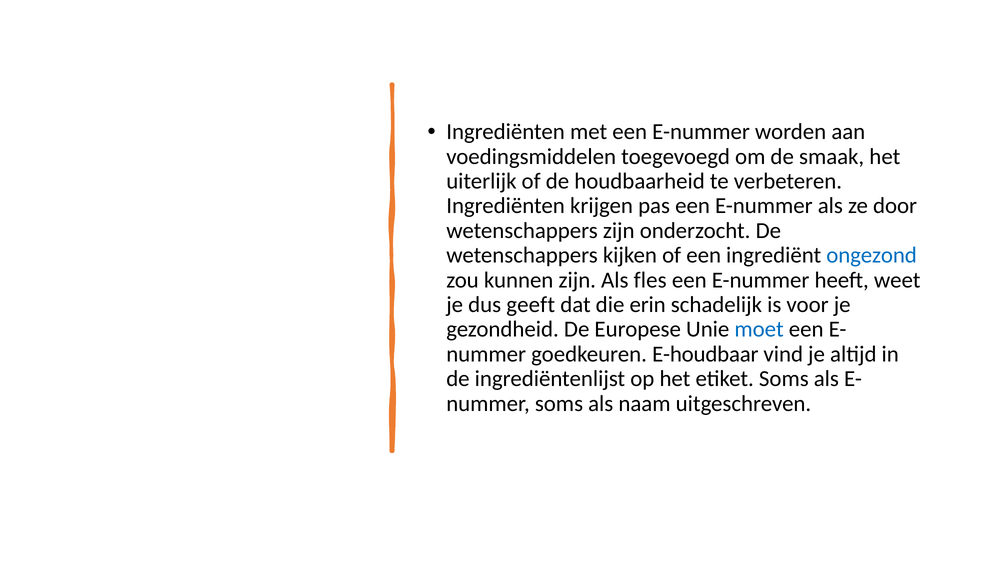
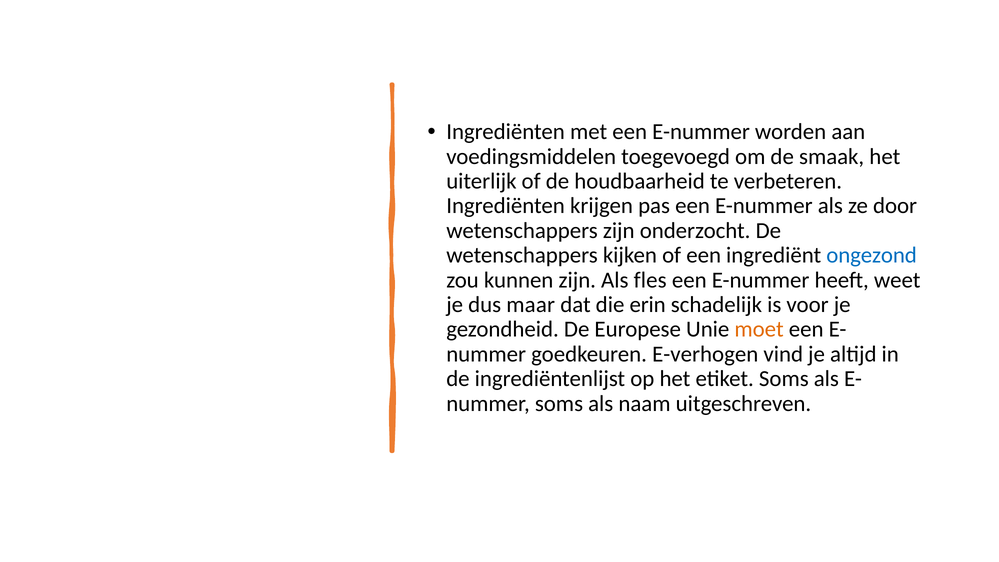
geeft: geeft -> maar
moet colour: blue -> orange
E-houdbaar: E-houdbaar -> E-verhogen
